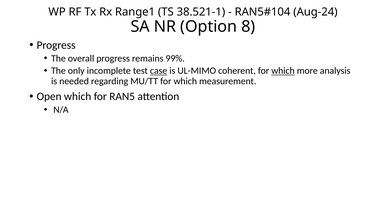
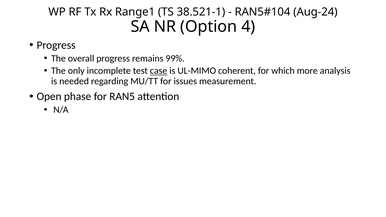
8: 8 -> 4
which at (283, 71) underline: present -> none
MU/TT for which: which -> issues
Open which: which -> phase
